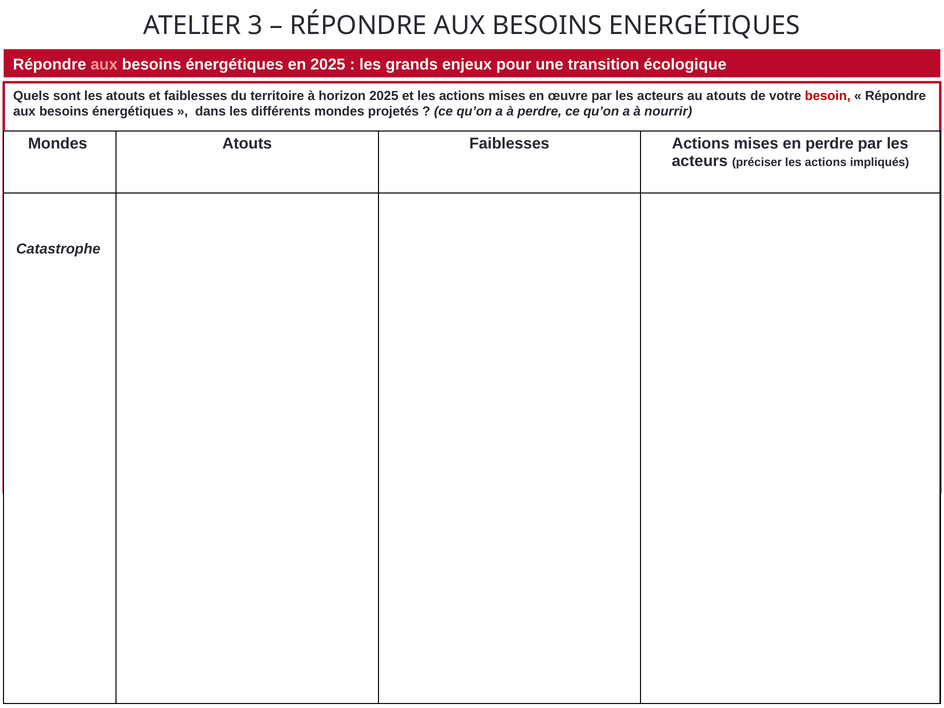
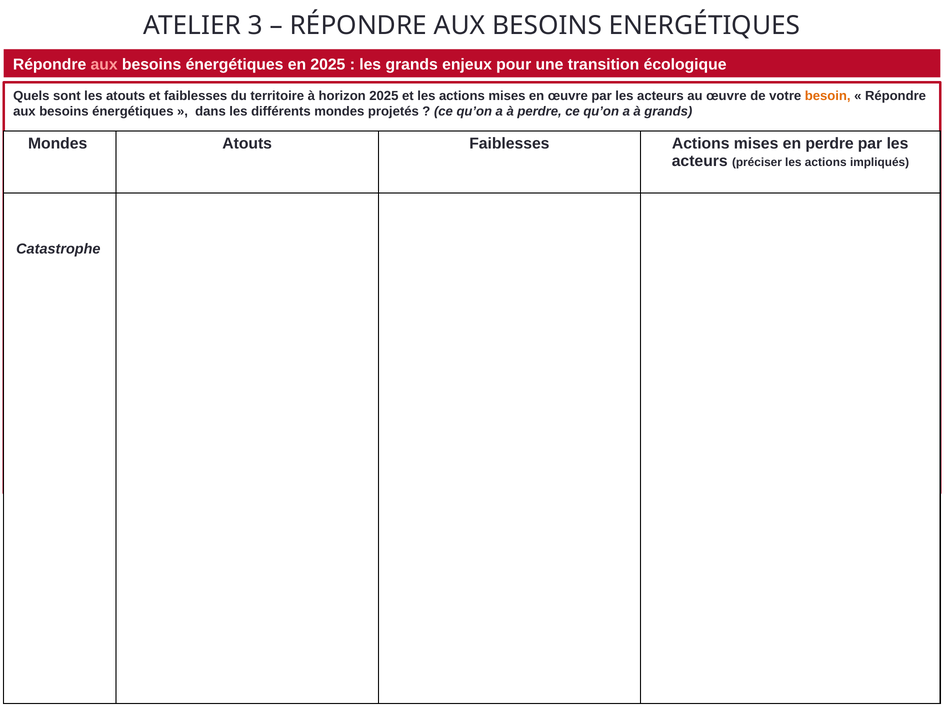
au atouts: atouts -> œuvre
besoin colour: red -> orange
à nourrir: nourrir -> grands
